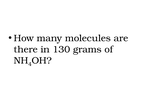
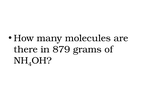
130: 130 -> 879
